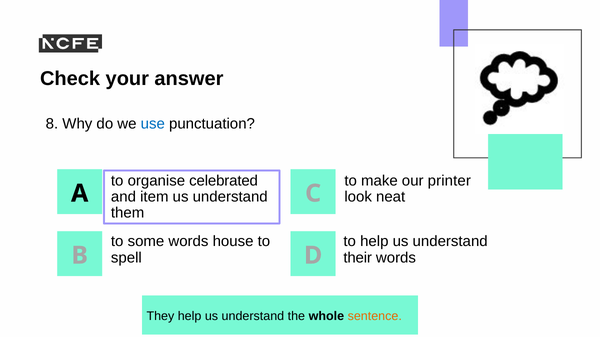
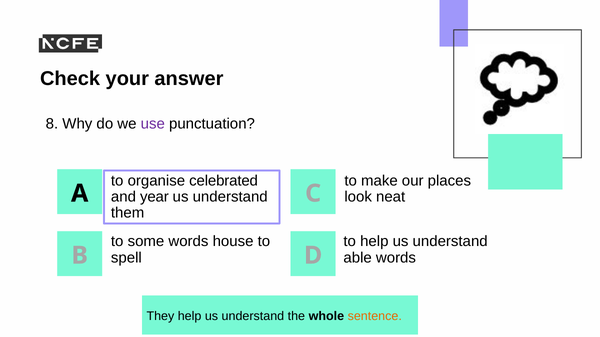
use colour: blue -> purple
printer: printer -> places
item: item -> year
their: their -> able
